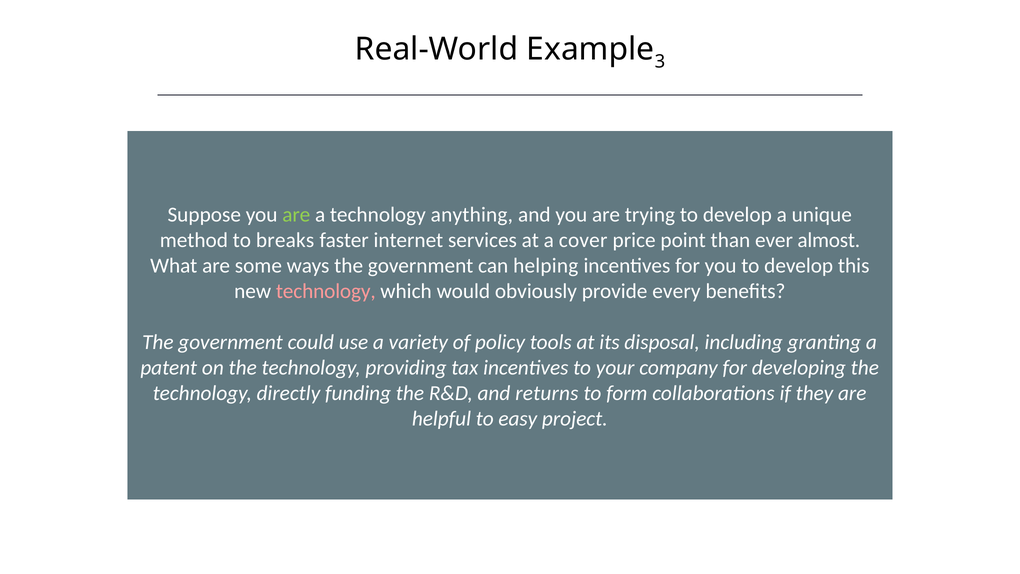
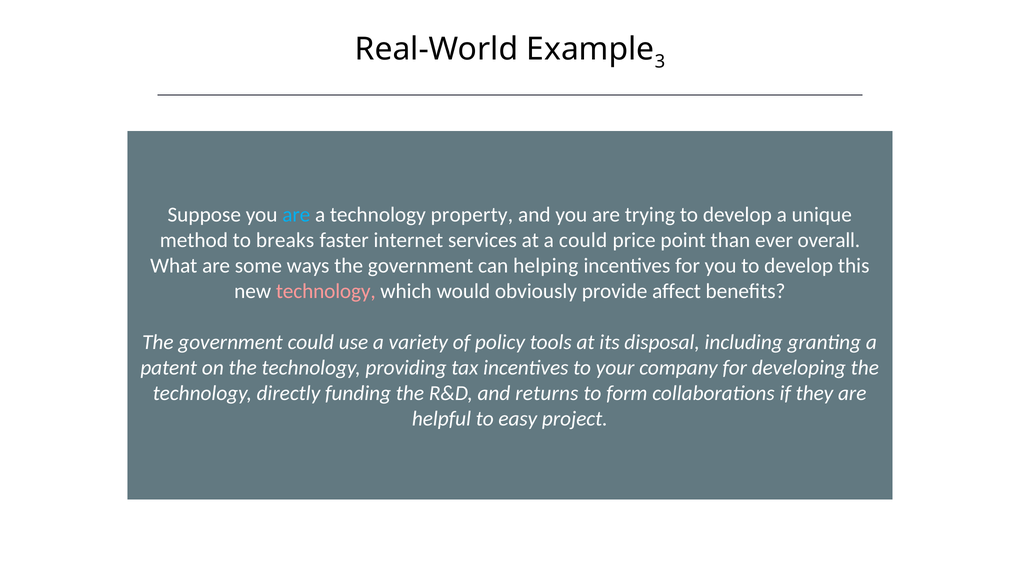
are at (296, 215) colour: light green -> light blue
anything: anything -> property
a cover: cover -> could
almost: almost -> overall
every: every -> affect
